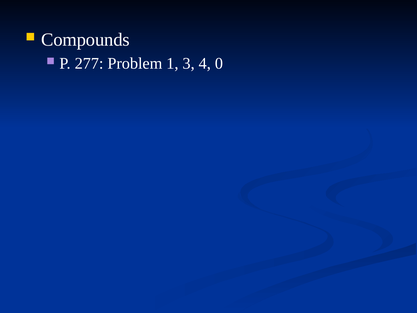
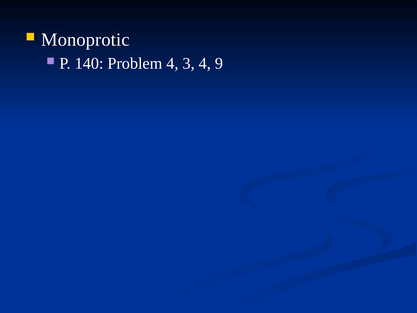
Compounds: Compounds -> Monoprotic
277: 277 -> 140
Problem 1: 1 -> 4
0: 0 -> 9
